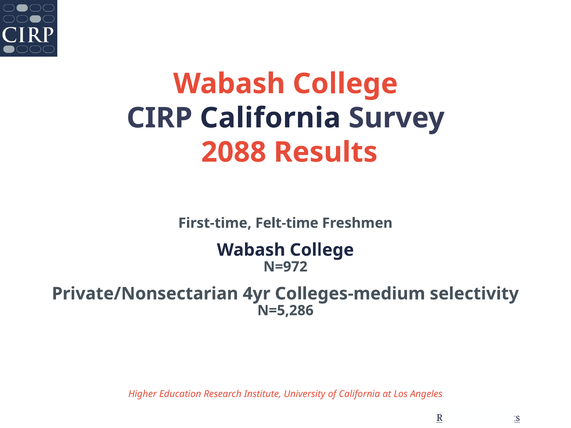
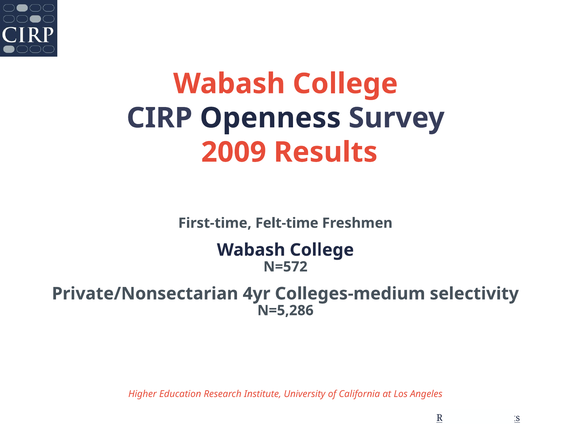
CIRP California: California -> Openness
2088: 2088 -> 2009
N=972: N=972 -> N=572
